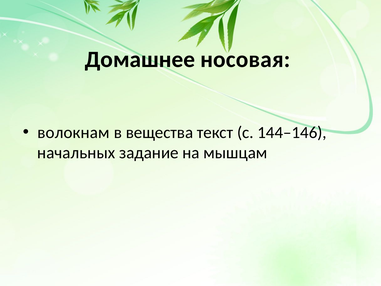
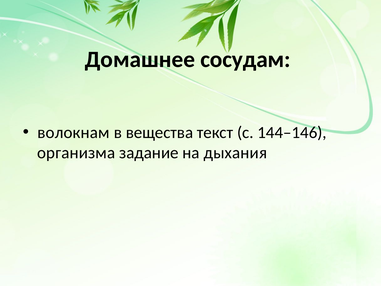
носовая: носовая -> сосудам
начальных: начальных -> организма
мышцам: мышцам -> дыхания
